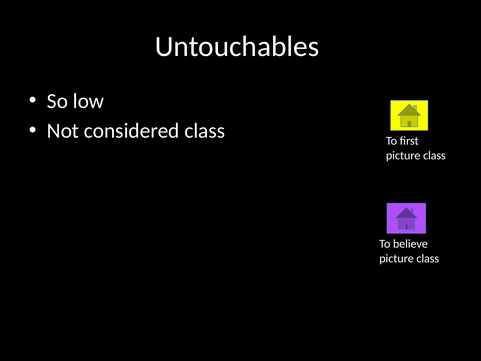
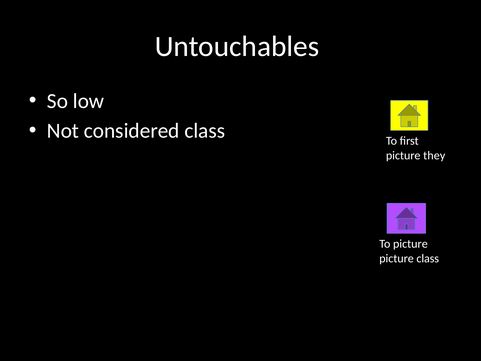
class at (434, 155): class -> they
To believe: believe -> picture
